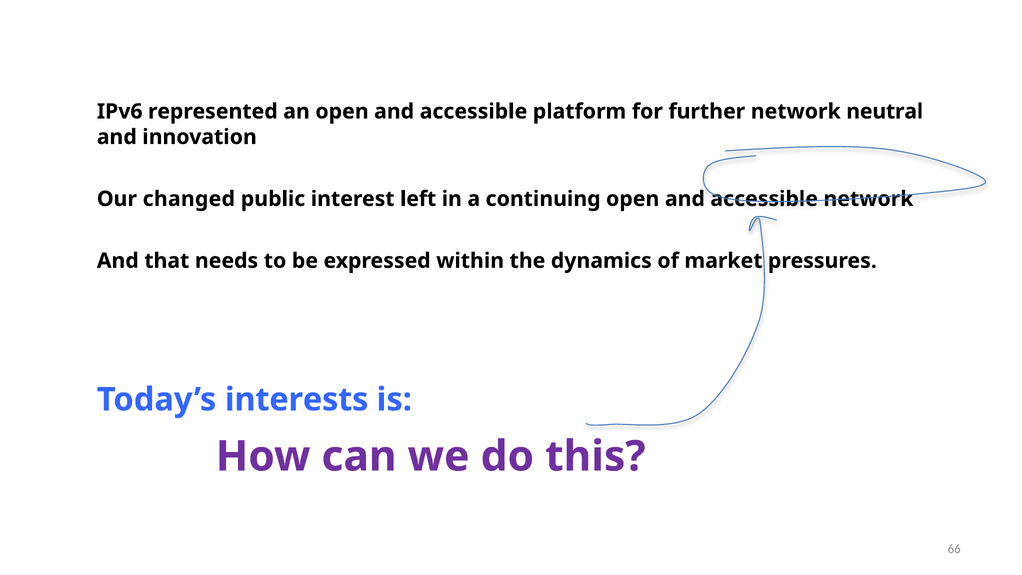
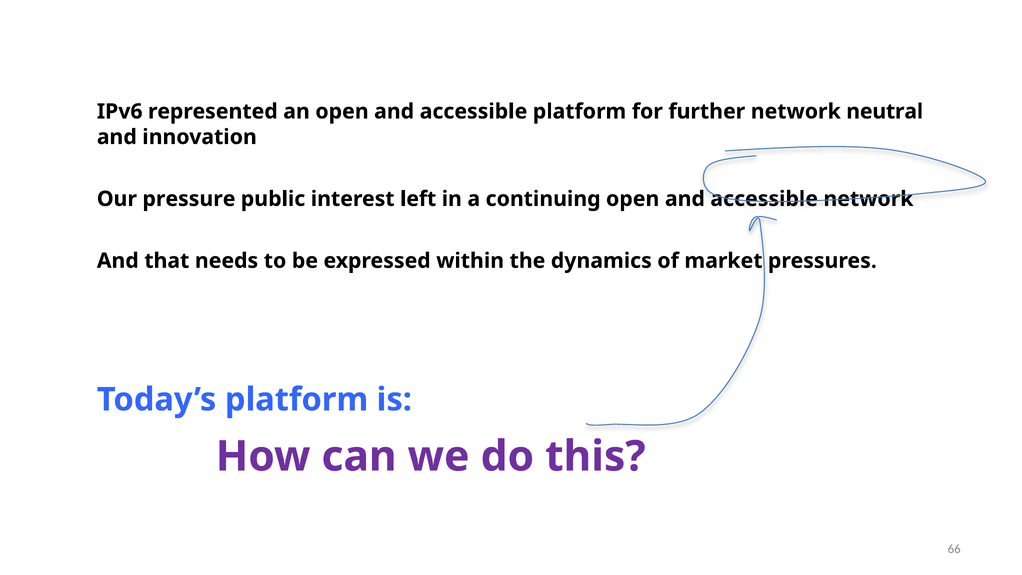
changed: changed -> pressure
Today’s interests: interests -> platform
